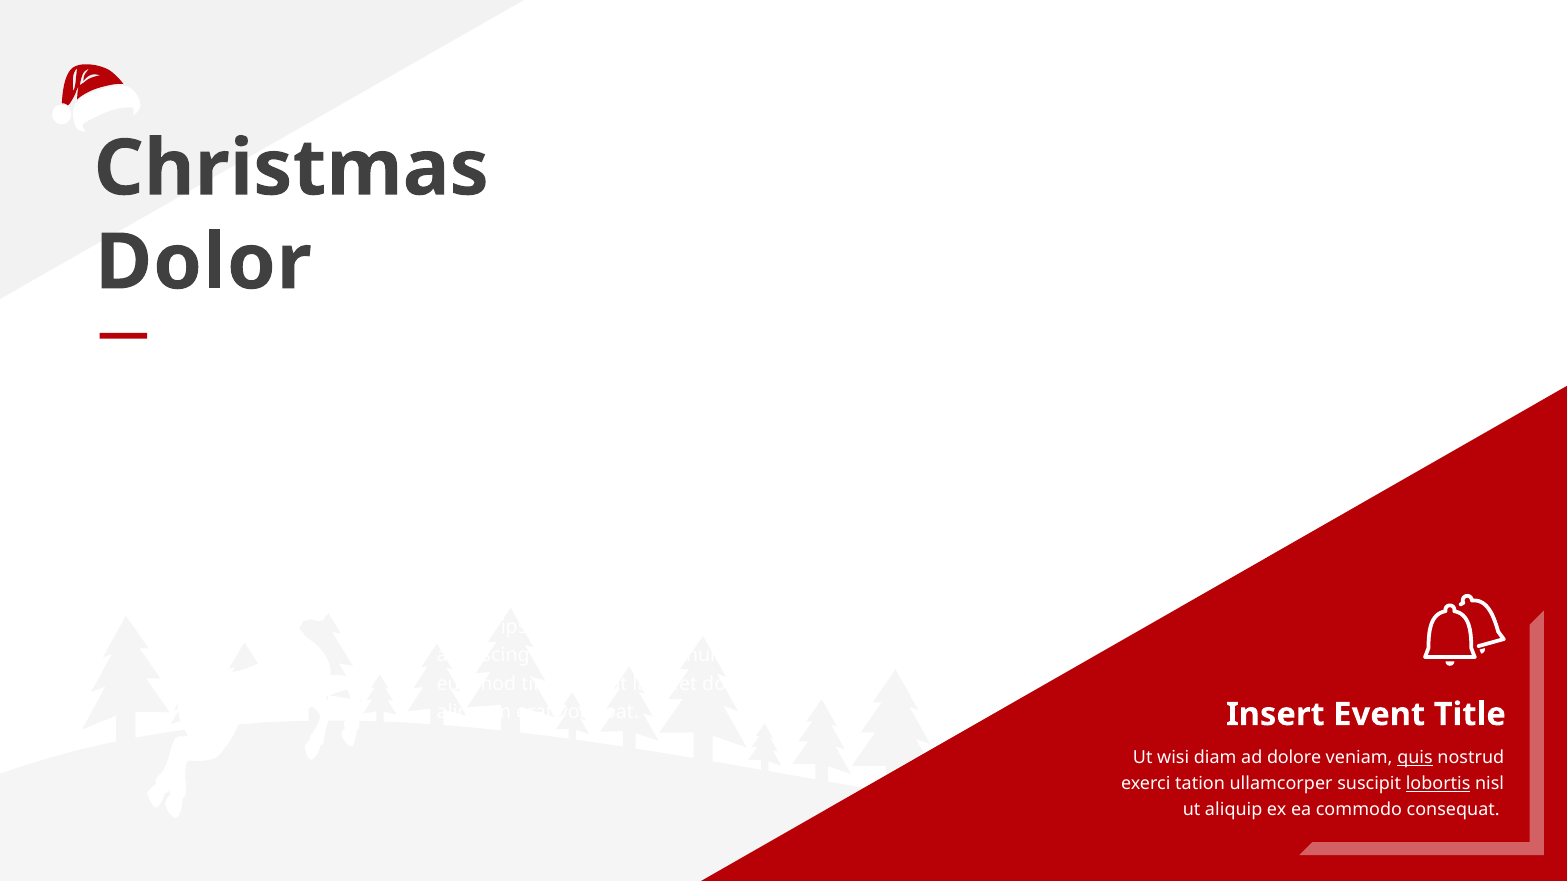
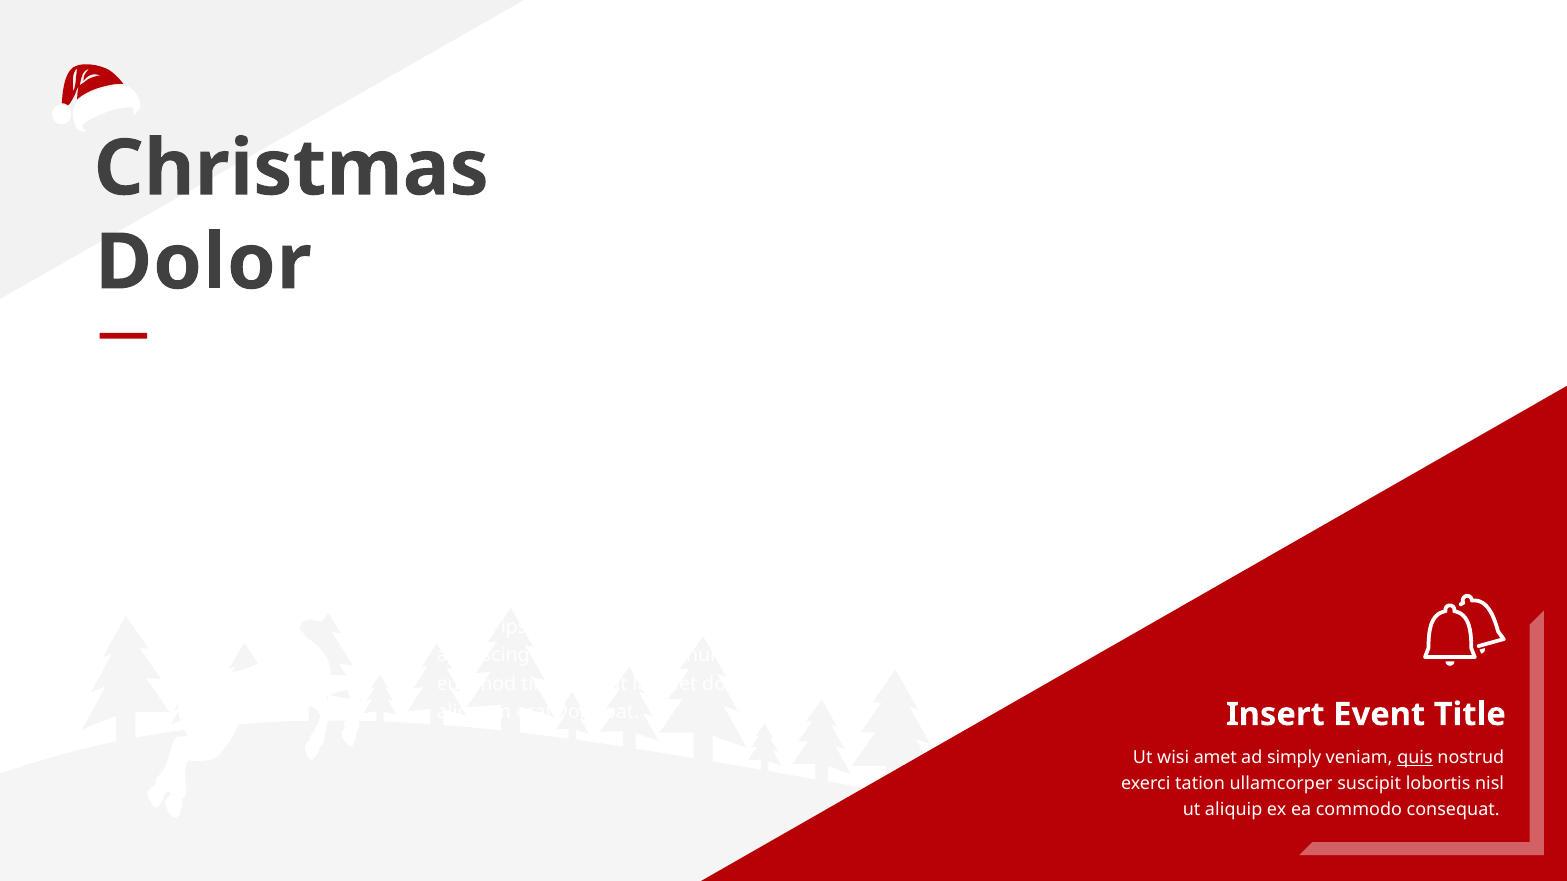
wisi diam: diam -> amet
ad dolore: dolore -> simply
lobortis at (1438, 784) underline: present -> none
